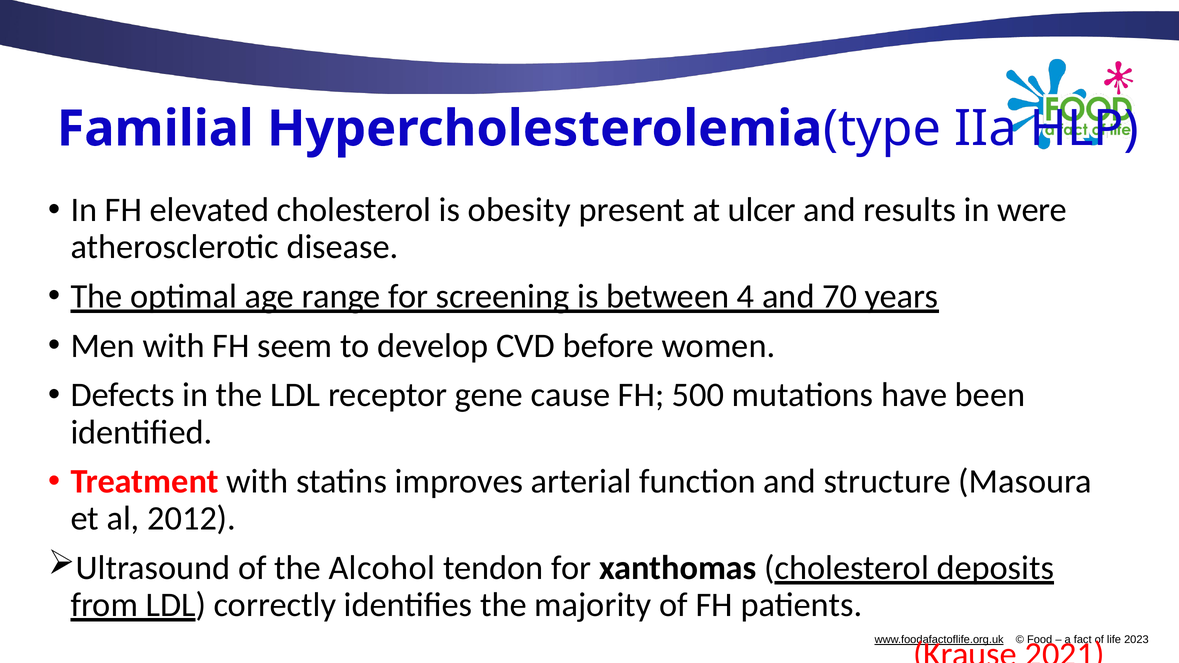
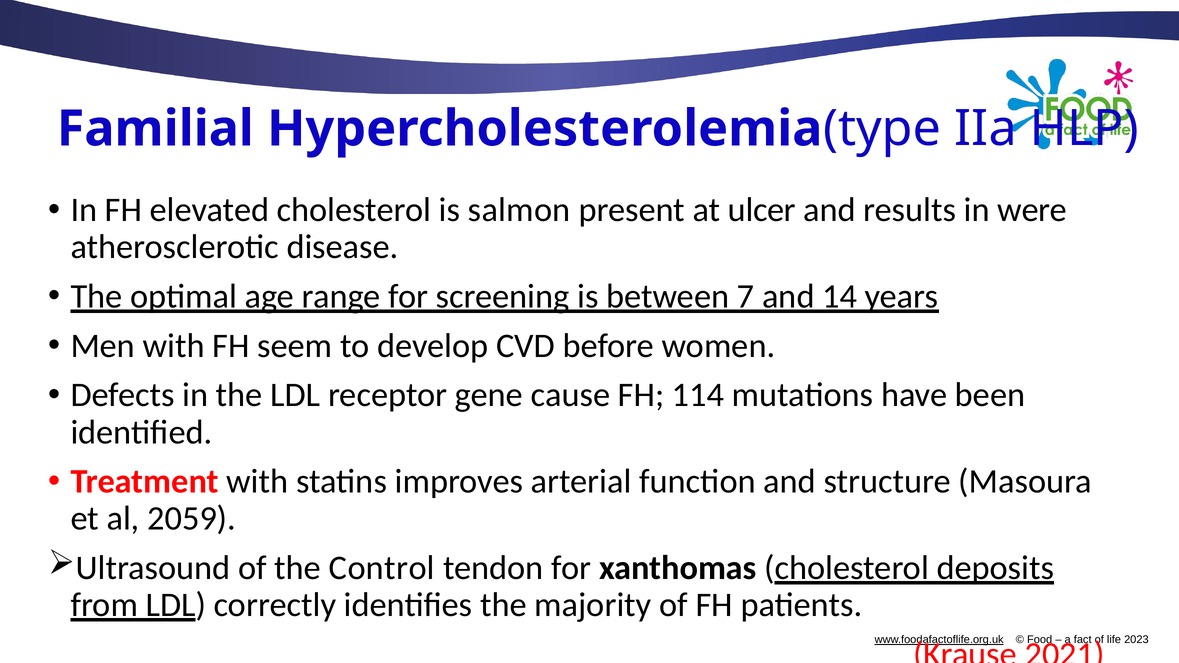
obesity: obesity -> salmon
4: 4 -> 7
70: 70 -> 14
500: 500 -> 114
2012: 2012 -> 2059
Alcohol: Alcohol -> Control
